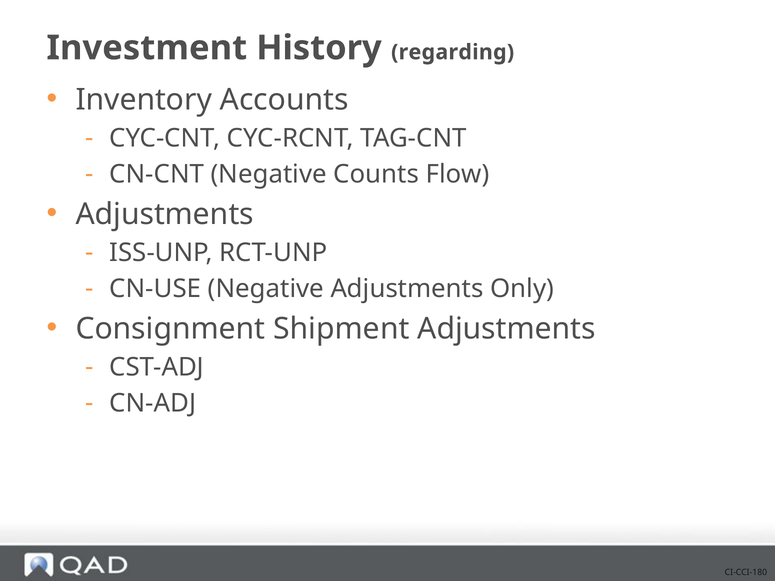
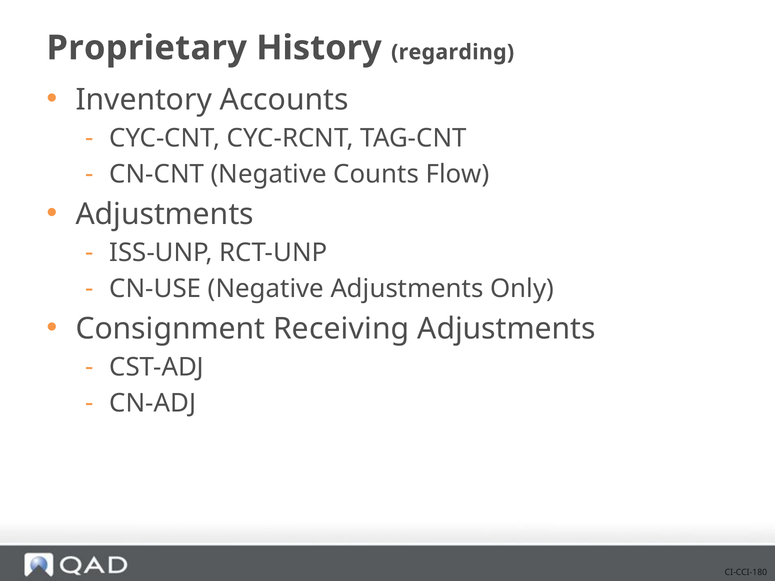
Investment: Investment -> Proprietary
Shipment: Shipment -> Receiving
